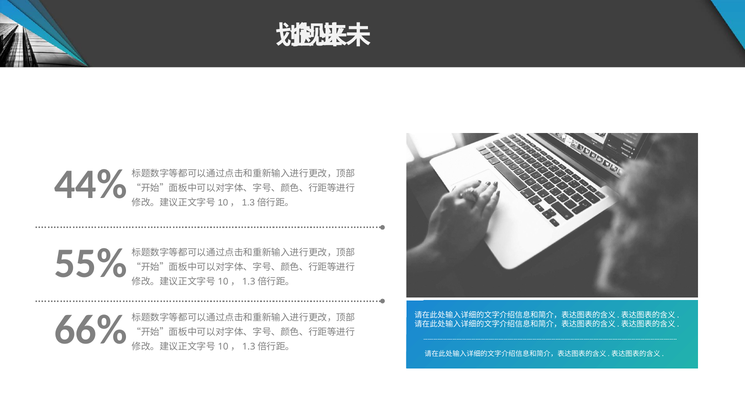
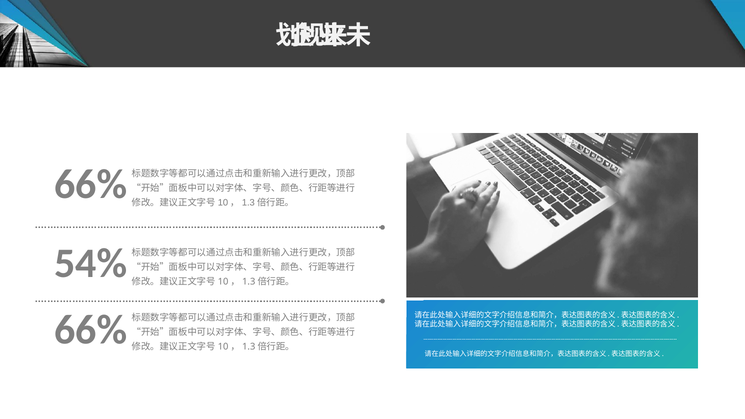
44%: 44% -> 66%
55%: 55% -> 54%
